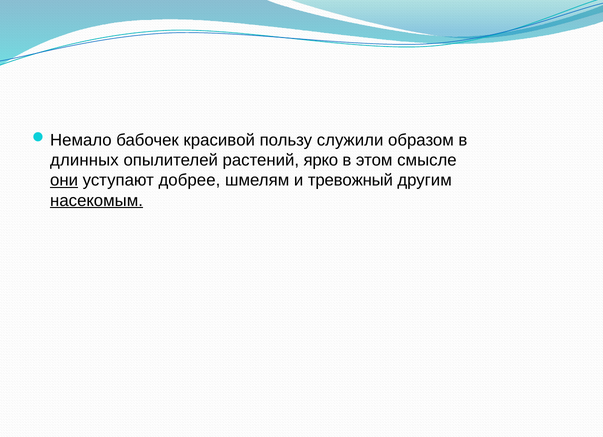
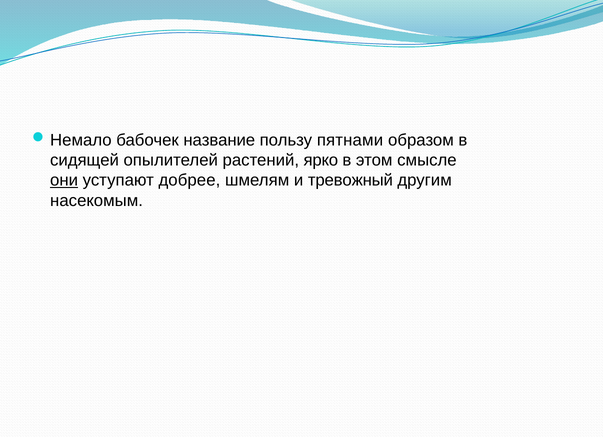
красивой: красивой -> название
служили: служили -> пятнами
длинных: длинных -> сидящей
насекомым underline: present -> none
